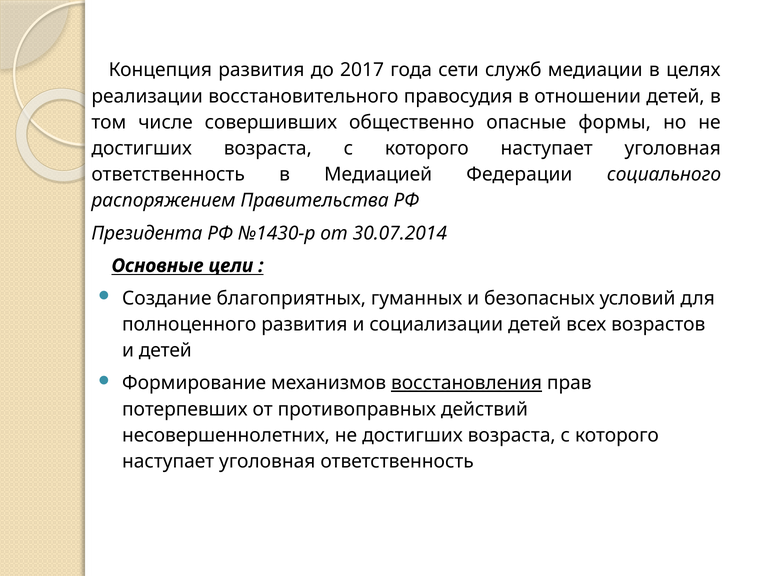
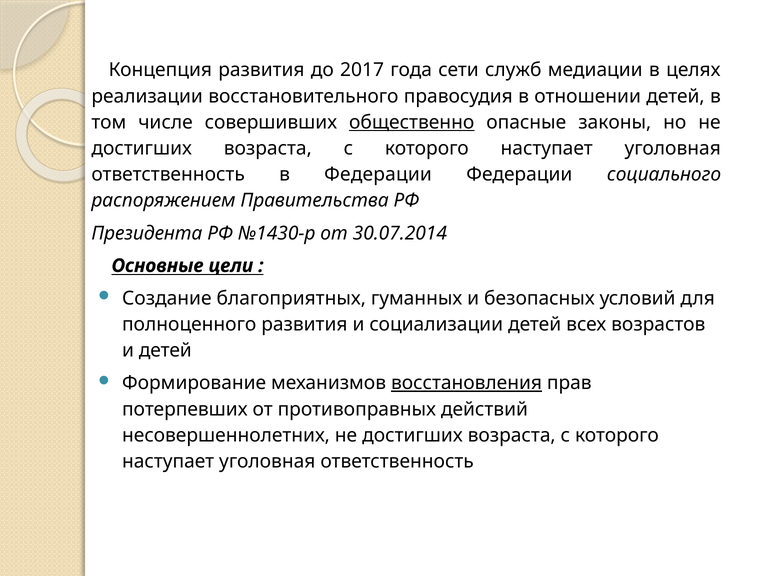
общественно underline: none -> present
формы: формы -> законы
в Медиацией: Медиацией -> Федерации
